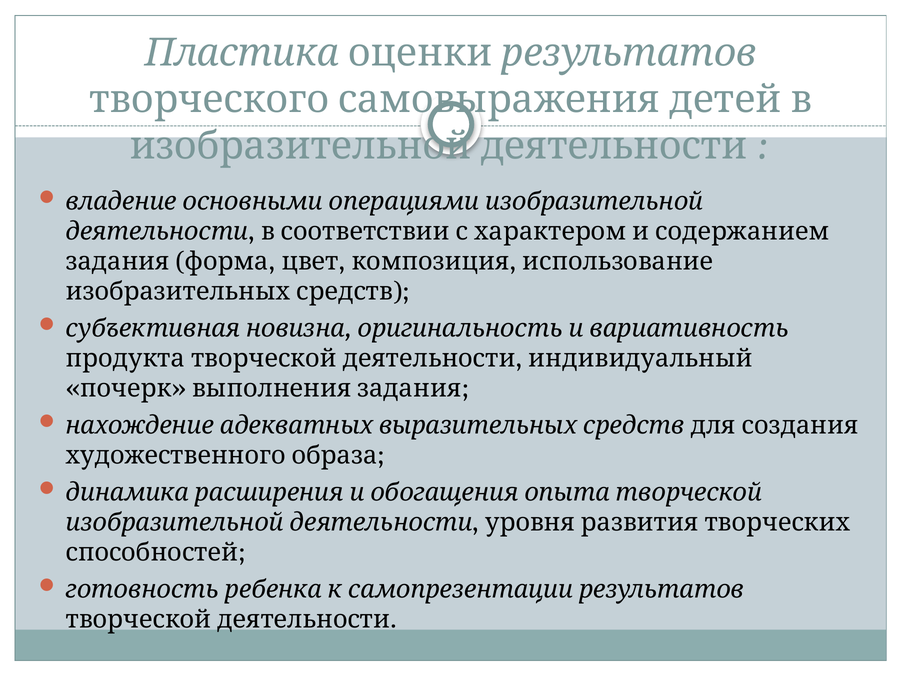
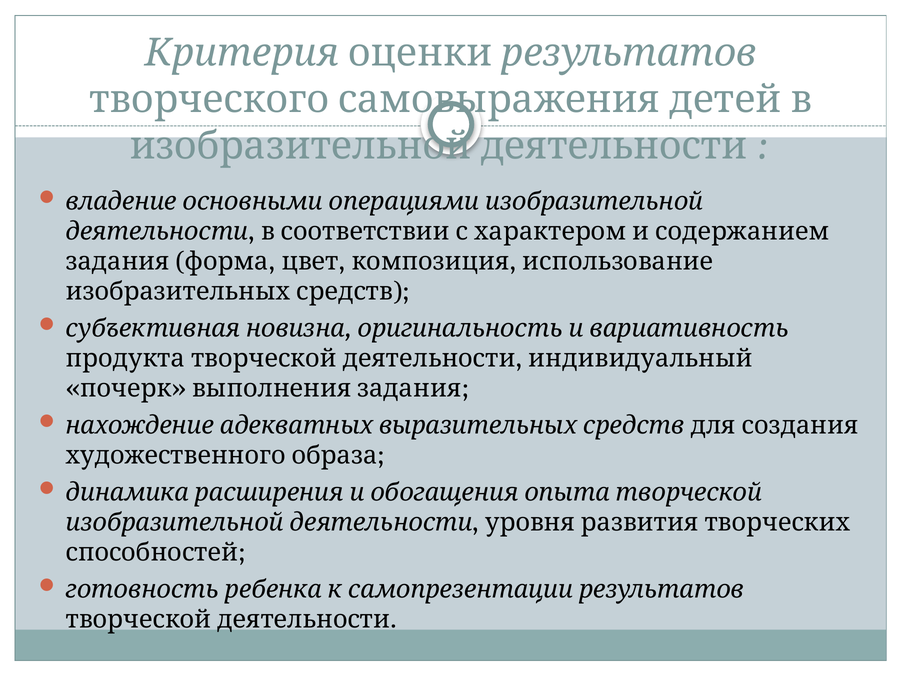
Пластика: Пластика -> Критерия
